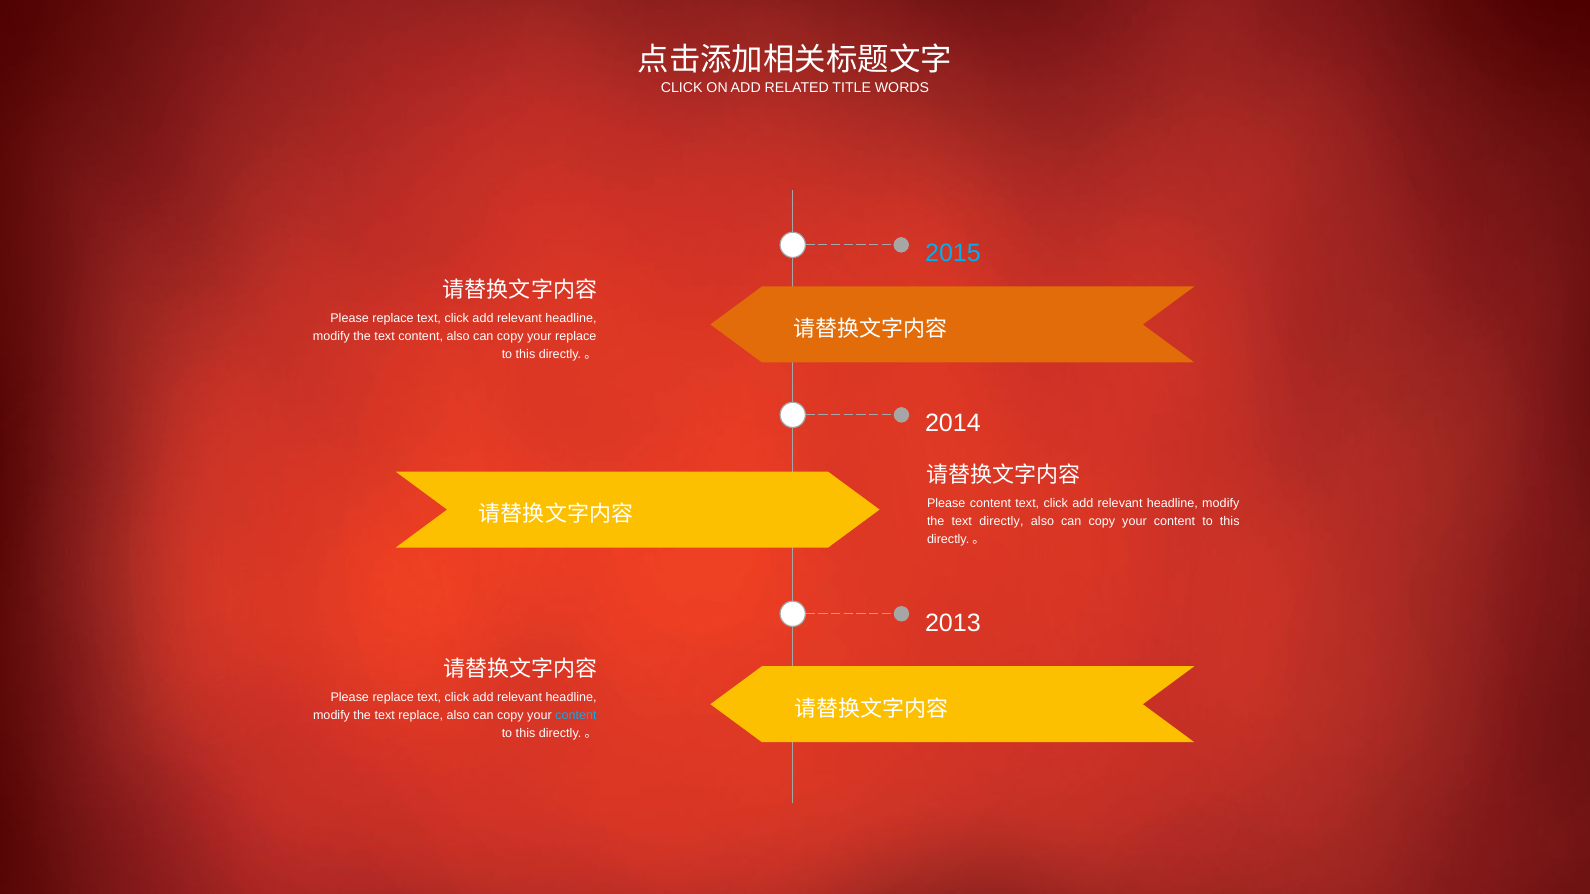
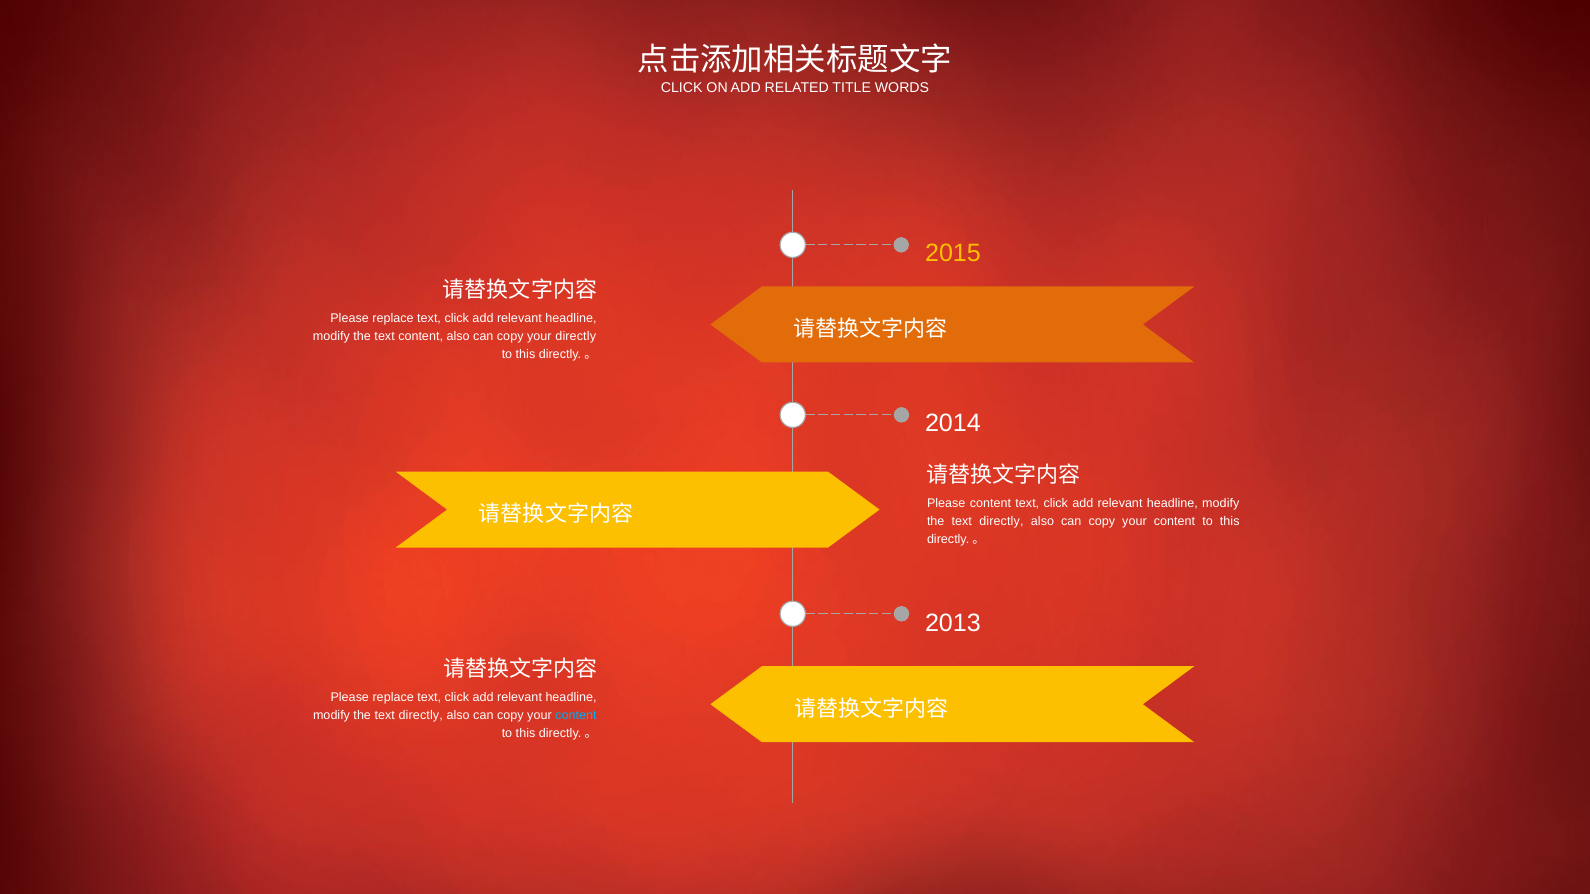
2015 colour: light blue -> yellow
your replace: replace -> directly
replace at (421, 716): replace -> directly
